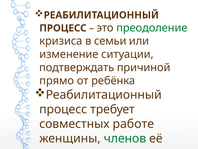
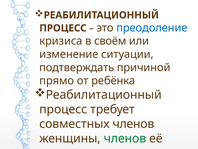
преодоление colour: green -> blue
в семьи: семьи -> своём
совместных работе: работе -> членов
